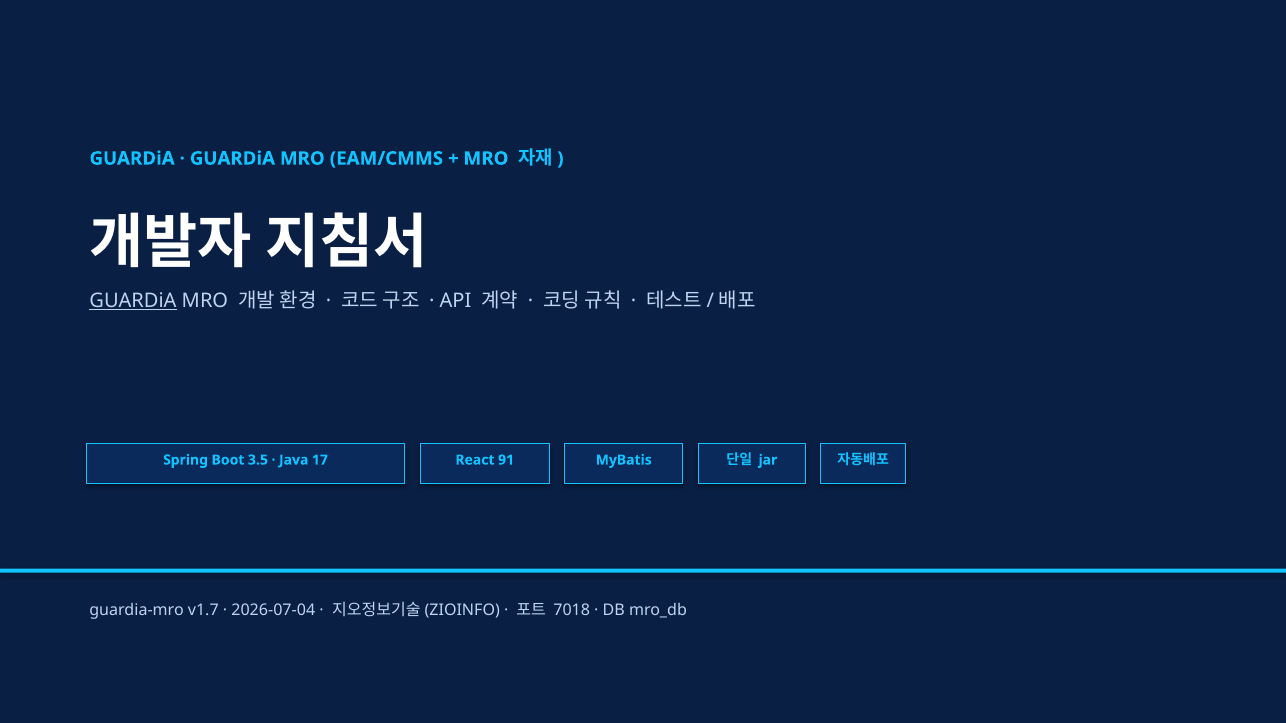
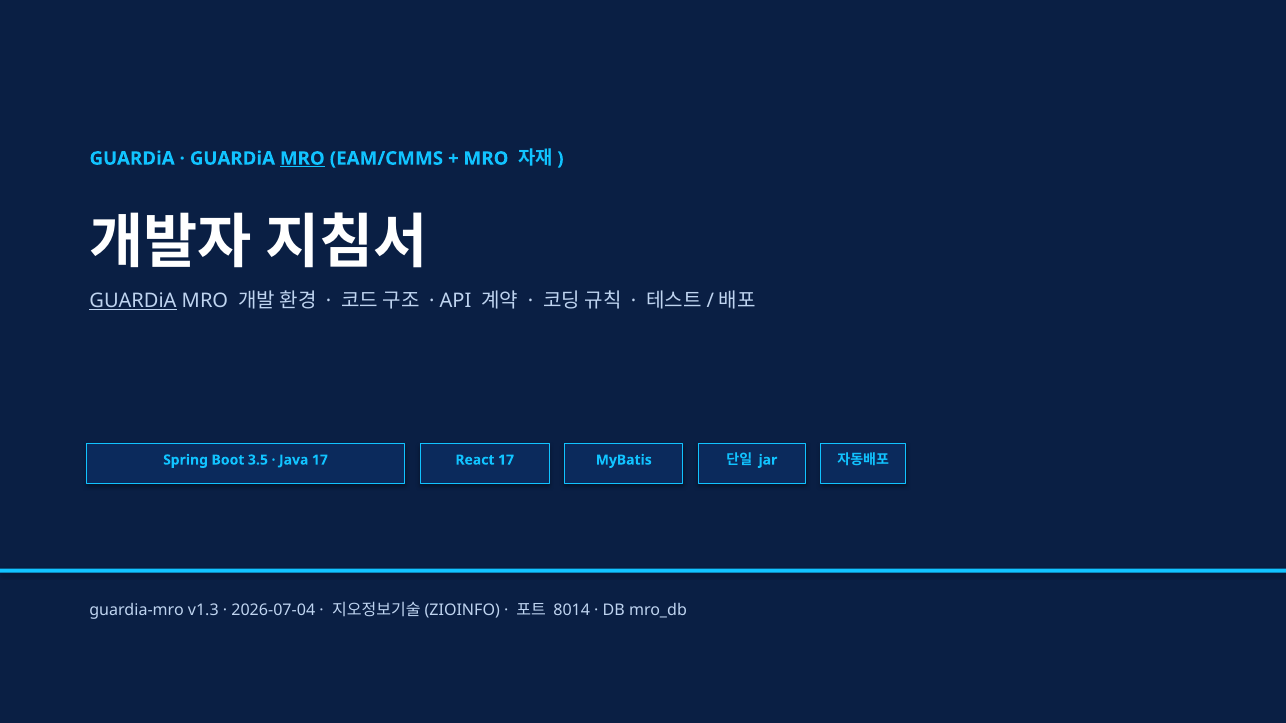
MRO at (302, 159) underline: none -> present
React 91: 91 -> 17
v1.7: v1.7 -> v1.3
7018: 7018 -> 8014
